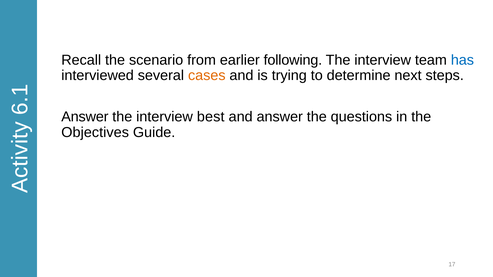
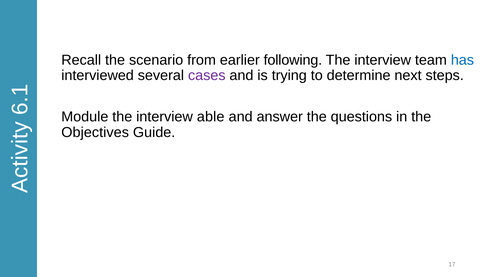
cases colour: orange -> purple
Answer at (85, 117): Answer -> Module
best: best -> able
